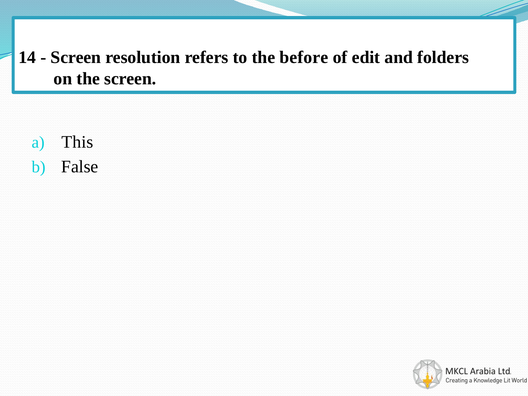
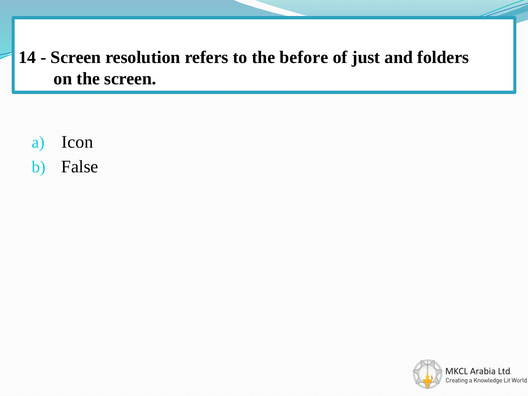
edit: edit -> just
This: This -> Icon
